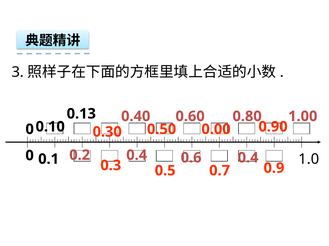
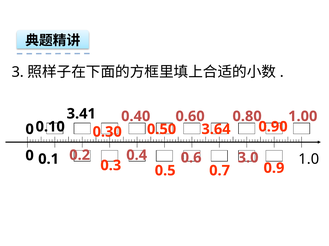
0.13: 0.13 -> 3.41
0.00: 0.00 -> 3.64
0.6 0.4: 0.4 -> 3.0
